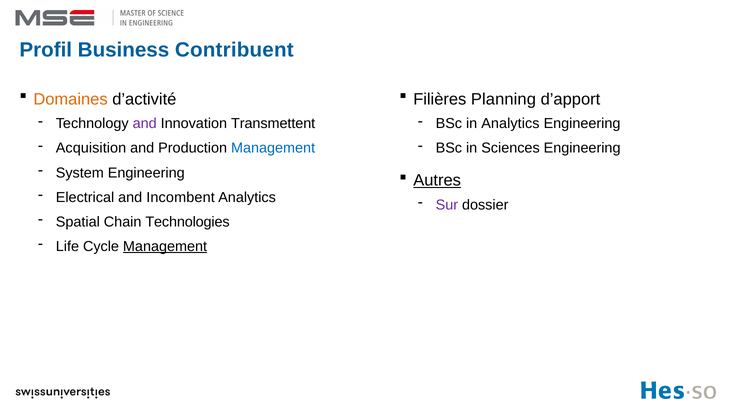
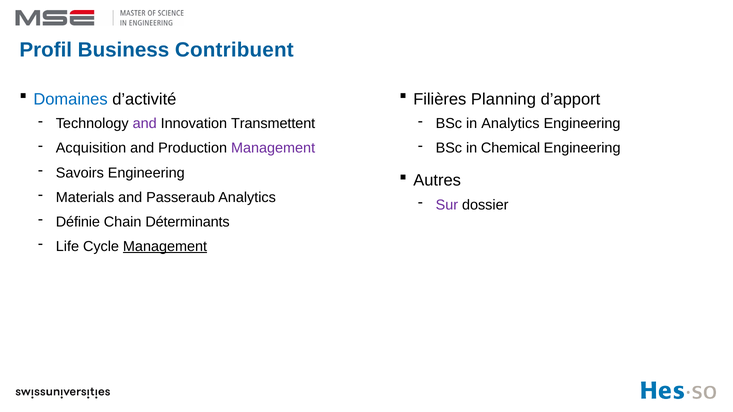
Domaines colour: orange -> blue
Sciences: Sciences -> Chemical
Management at (273, 148) colour: blue -> purple
System: System -> Savoirs
Autres underline: present -> none
Electrical: Electrical -> Materials
Incombent: Incombent -> Passeraub
Spatial: Spatial -> Définie
Technologies: Technologies -> Déterminants
